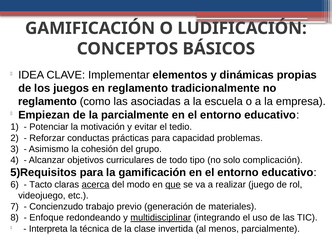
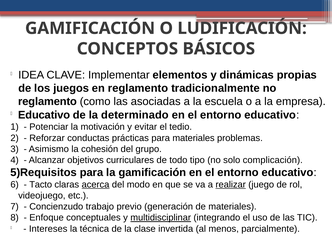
Empiezan at (44, 115): Empiezan -> Educativo
la parcialmente: parcialmente -> determinado
para capacidad: capacidad -> materiales
que underline: present -> none
realizar underline: none -> present
redondeando: redondeando -> conceptuales
Interpreta: Interpreta -> Intereses
